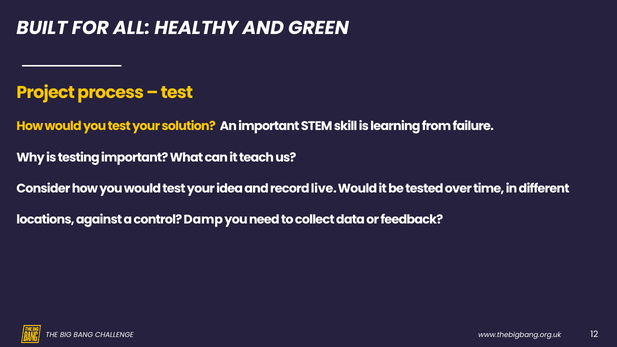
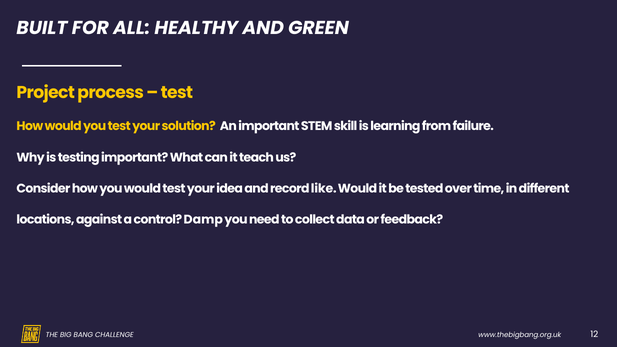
live: live -> like
